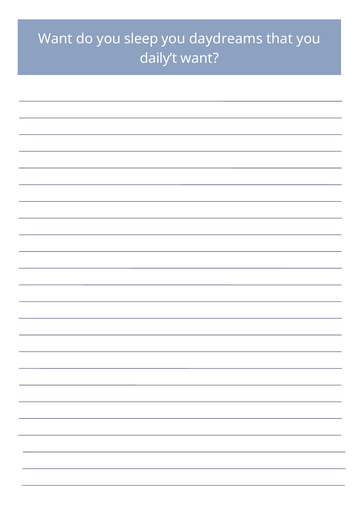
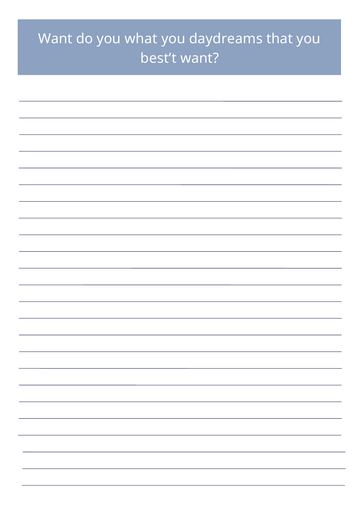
sleep: sleep -> what
daily’t: daily’t -> best’t
